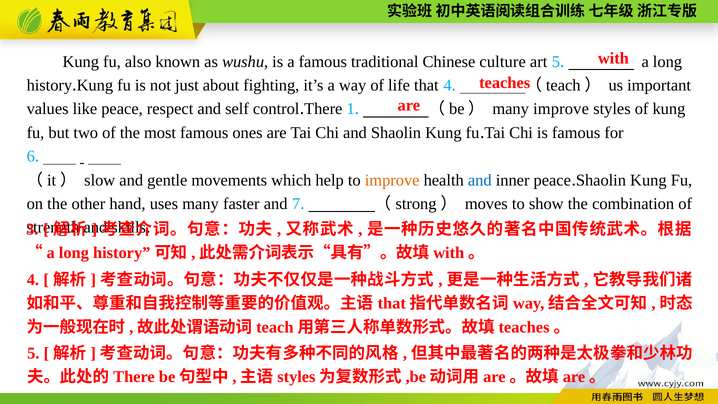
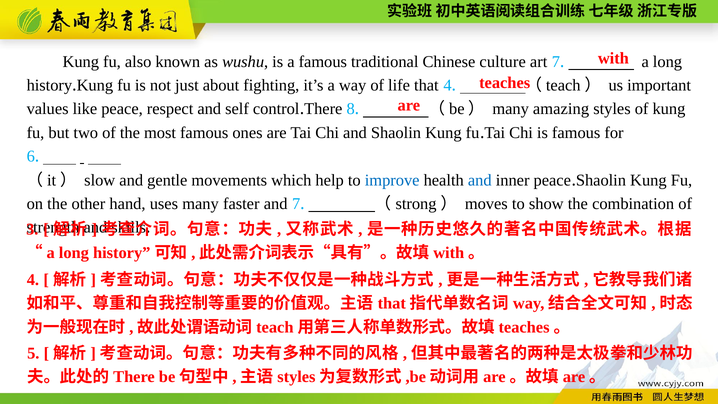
art 5: 5 -> 7
1: 1 -> 8
many improve: improve -> amazing
improve at (392, 180) colour: orange -> blue
